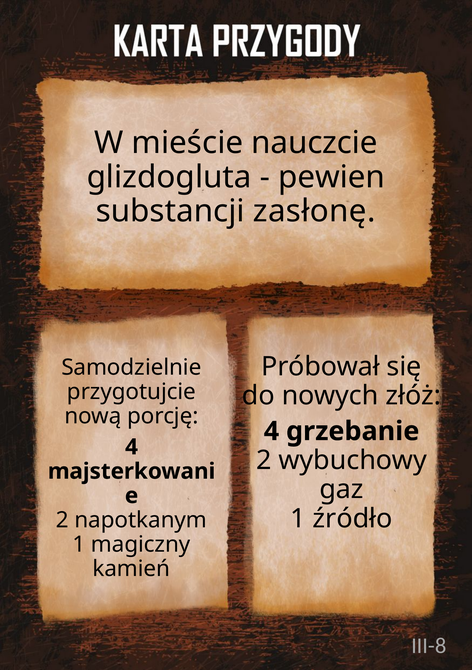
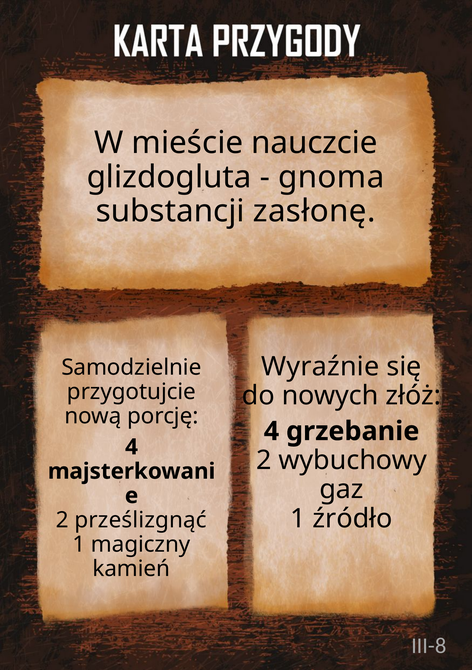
pewien: pewien -> gnoma
Próbował: Próbował -> Wyraźnie
napotkanym: napotkanym -> prześlizgnąć
